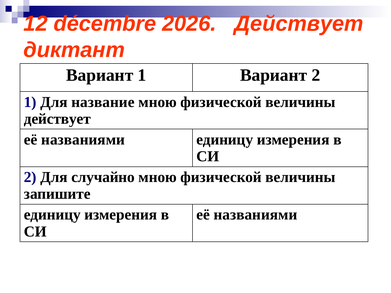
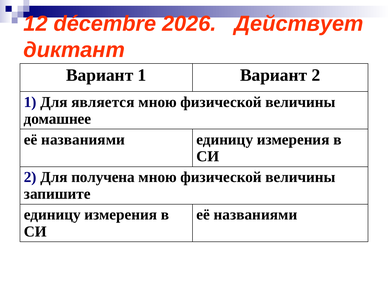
название: название -> является
действует at (57, 119): действует -> домашнее
случайно: случайно -> получена
